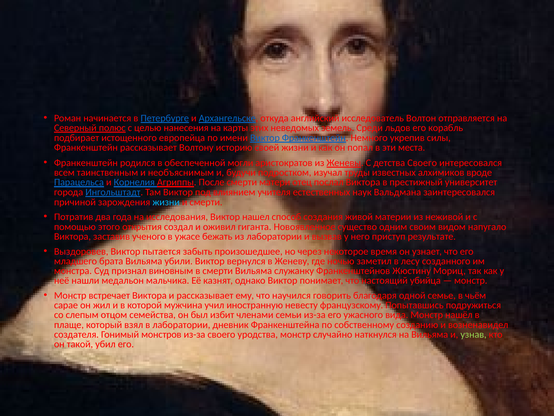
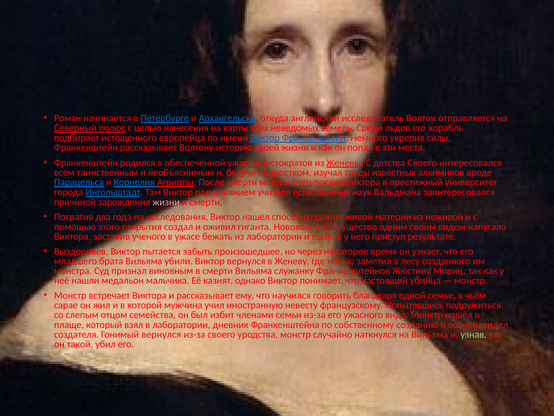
обеспеченной могли: могли -> ужасе
жизни at (166, 202) colour: light blue -> pink
Гонимый монстров: монстров -> вернулся
